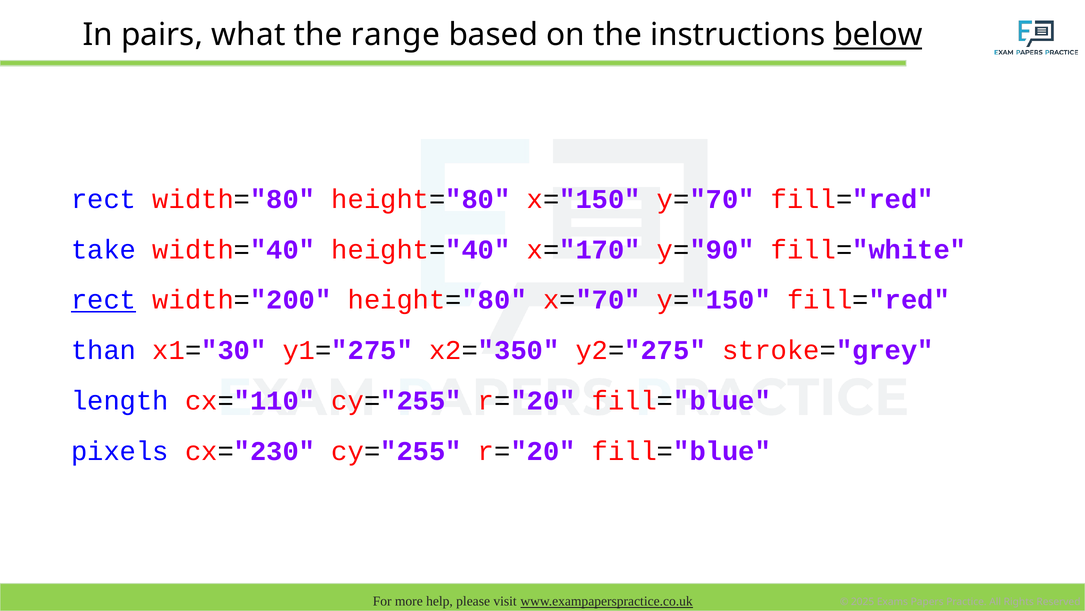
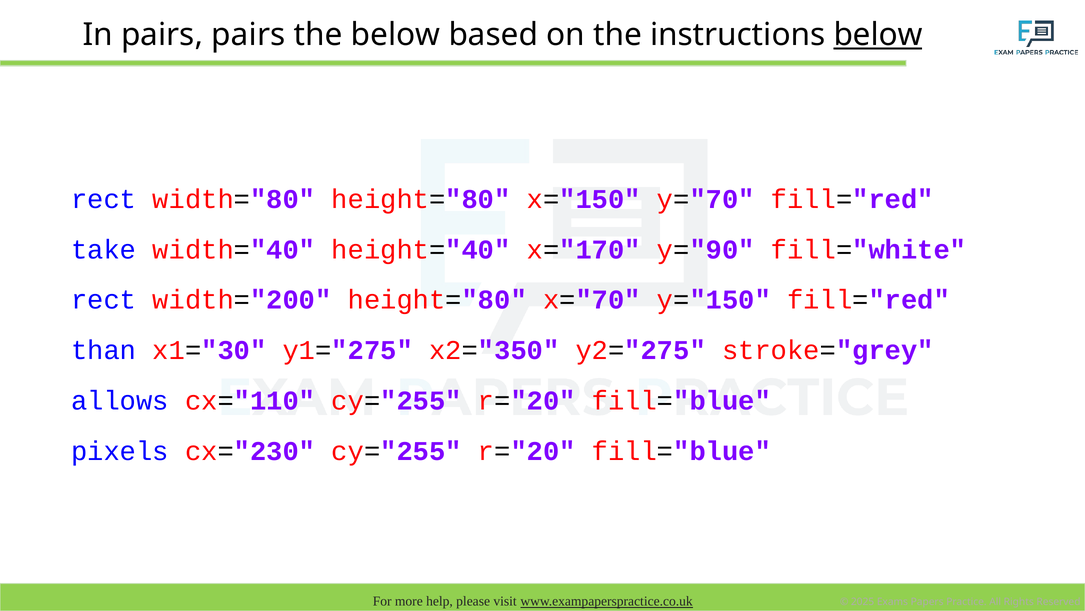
pairs what: what -> pairs
the range: range -> below
rect at (104, 300) underline: present -> none
length: length -> allows
